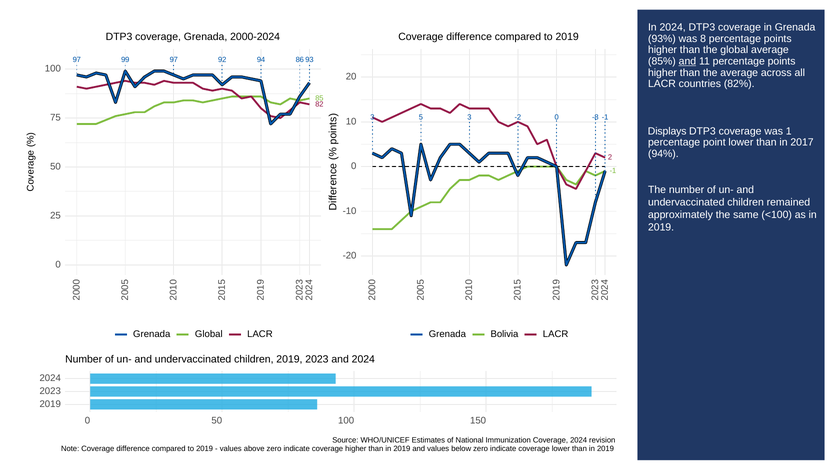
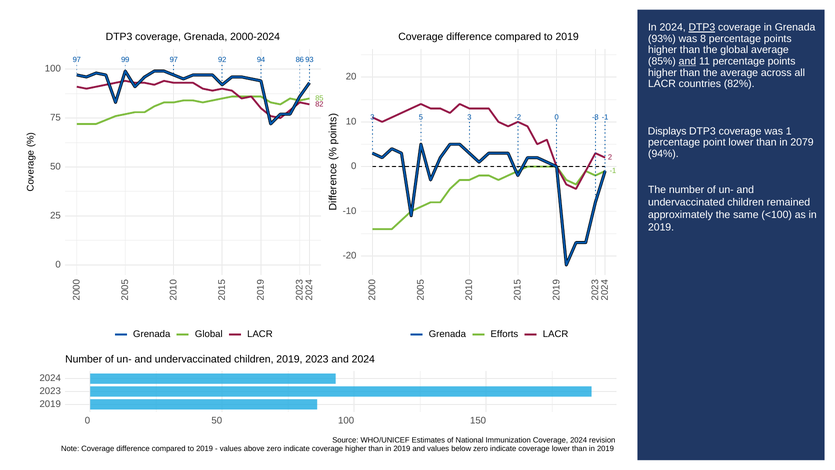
DTP3 at (702, 27) underline: none -> present
2017: 2017 -> 2079
Bolivia: Bolivia -> Efforts
